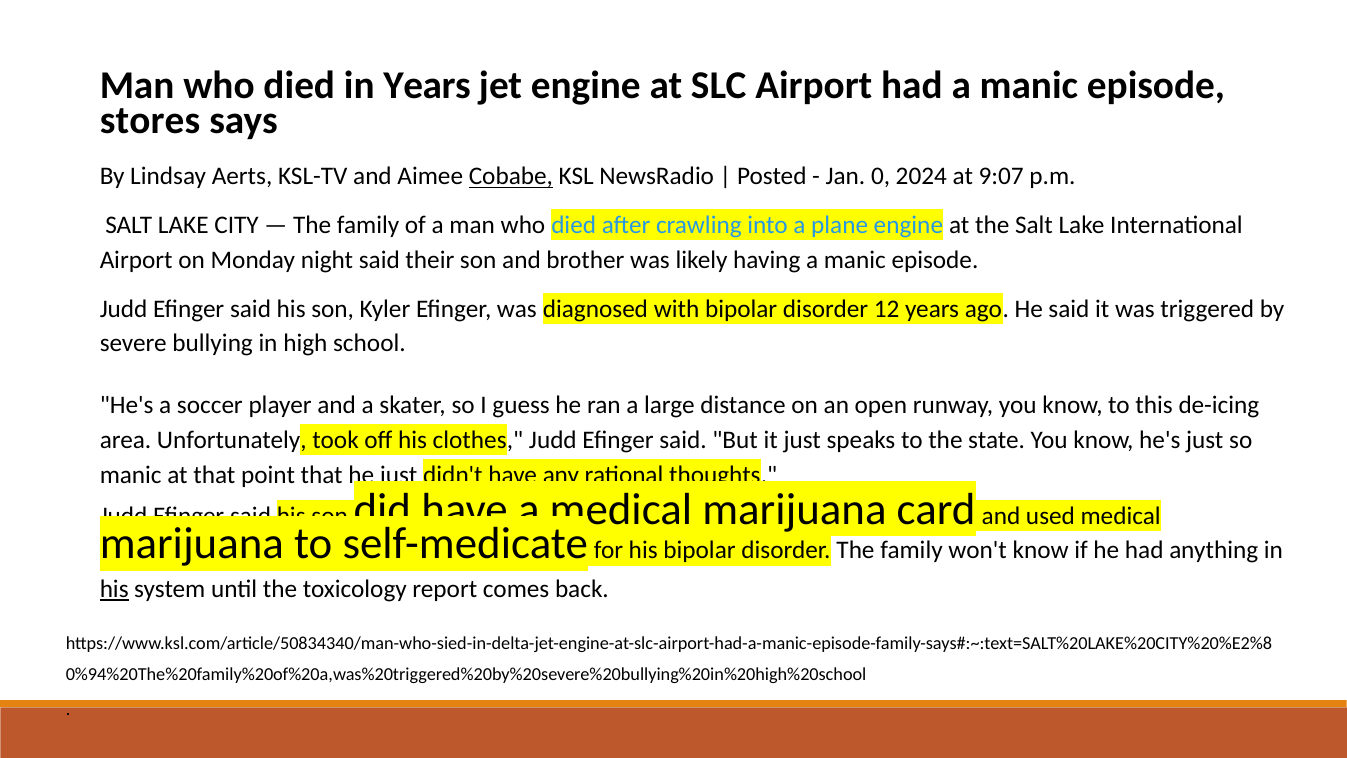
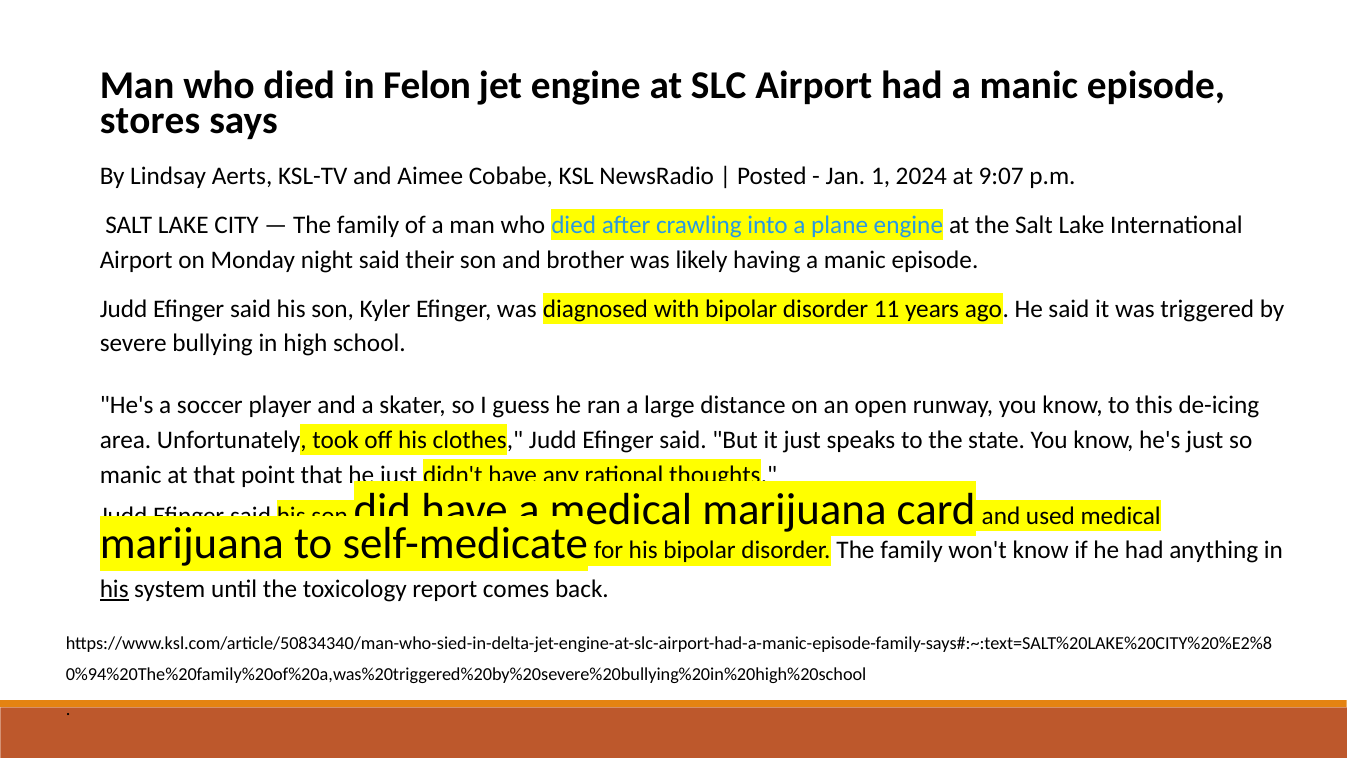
in Years: Years -> Felon
Cobabe underline: present -> none
0: 0 -> 1
12: 12 -> 11
